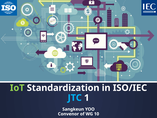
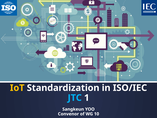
IoT colour: light green -> yellow
